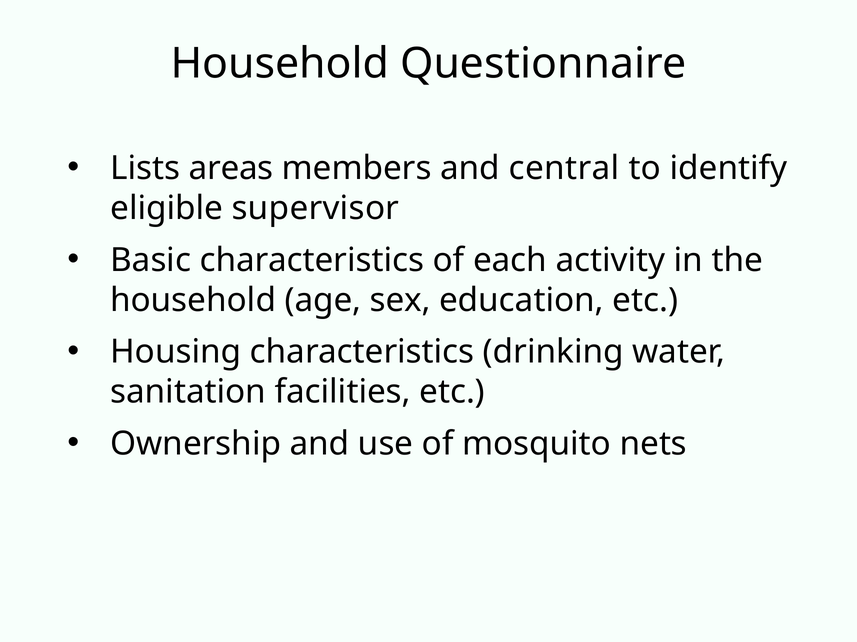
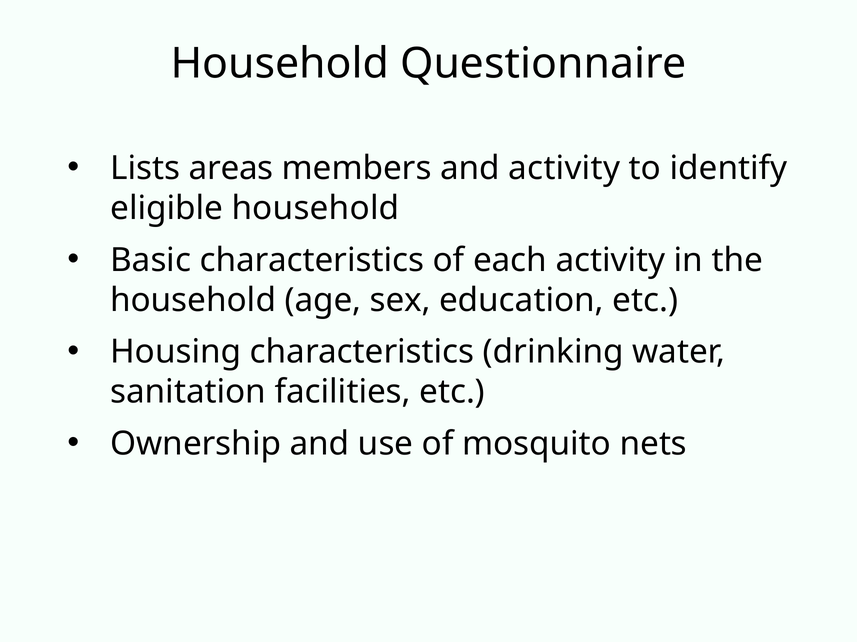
and central: central -> activity
eligible supervisor: supervisor -> household
